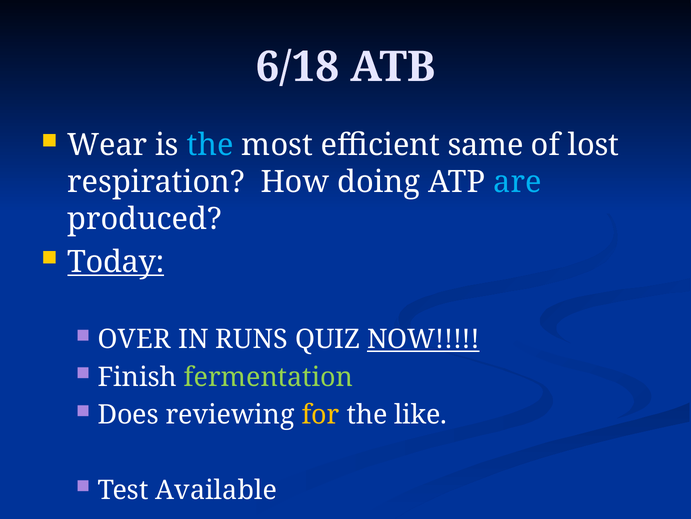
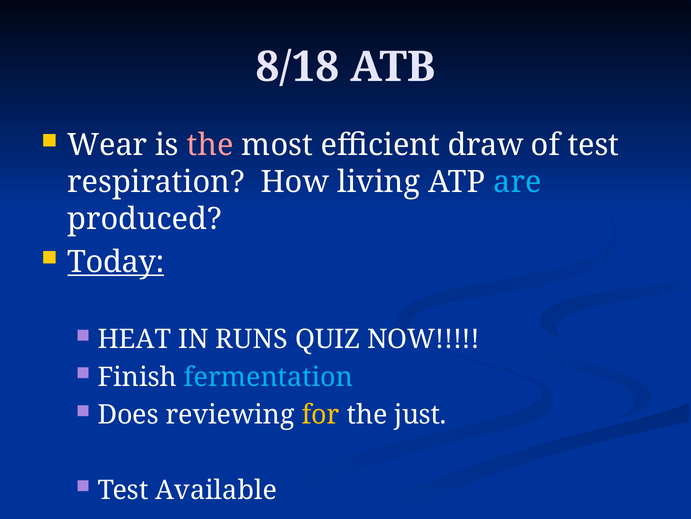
6/18: 6/18 -> 8/18
the at (210, 145) colour: light blue -> pink
same: same -> draw
of lost: lost -> test
doing: doing -> living
OVER: OVER -> HEAT
NOW underline: present -> none
fermentation colour: light green -> light blue
like: like -> just
